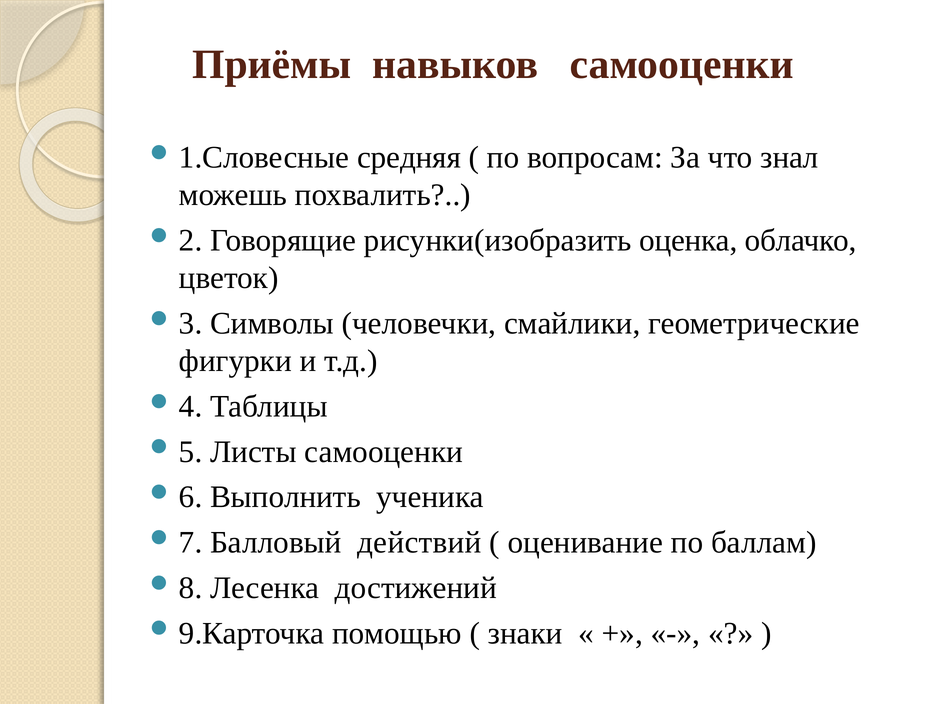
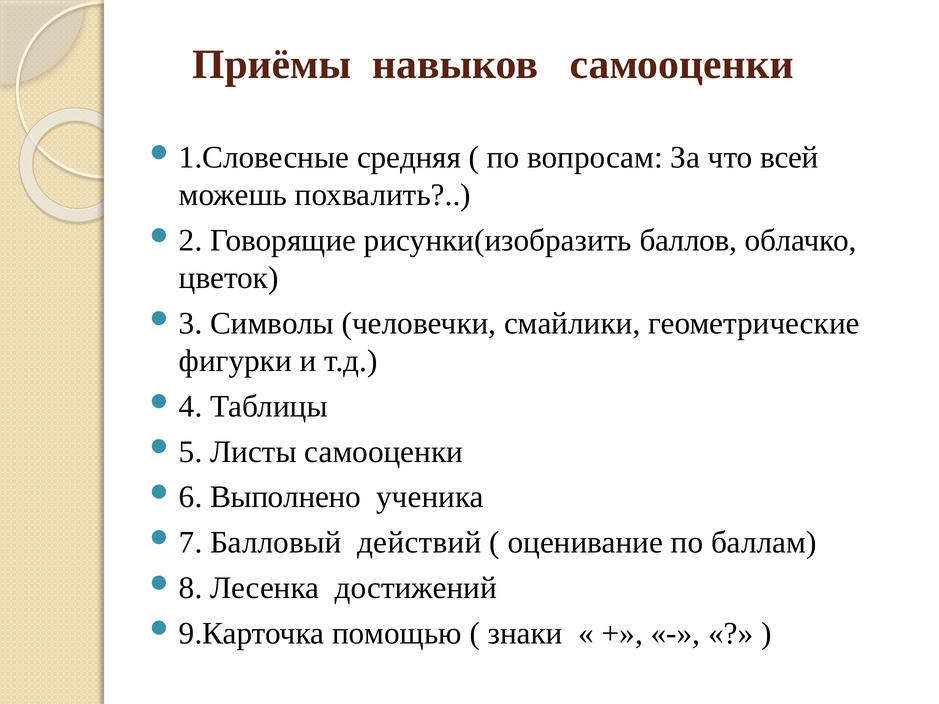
знал: знал -> всей
оценка: оценка -> баллов
Выполнить: Выполнить -> Выполнено
